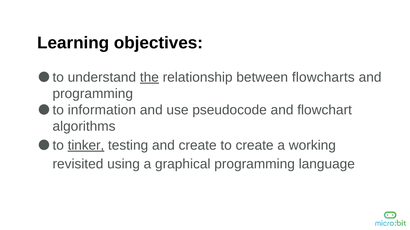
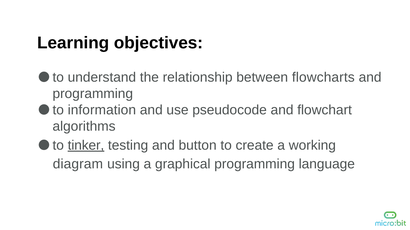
the underline: present -> none
and create: create -> button
revisited: revisited -> diagram
